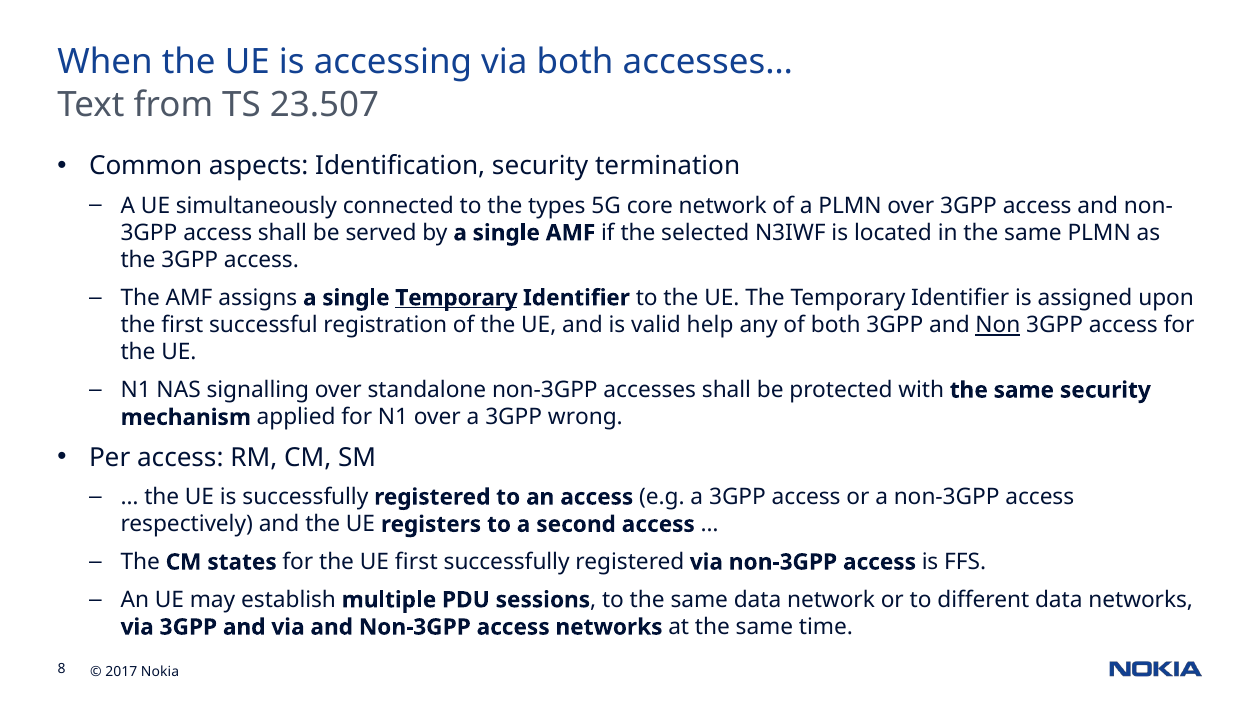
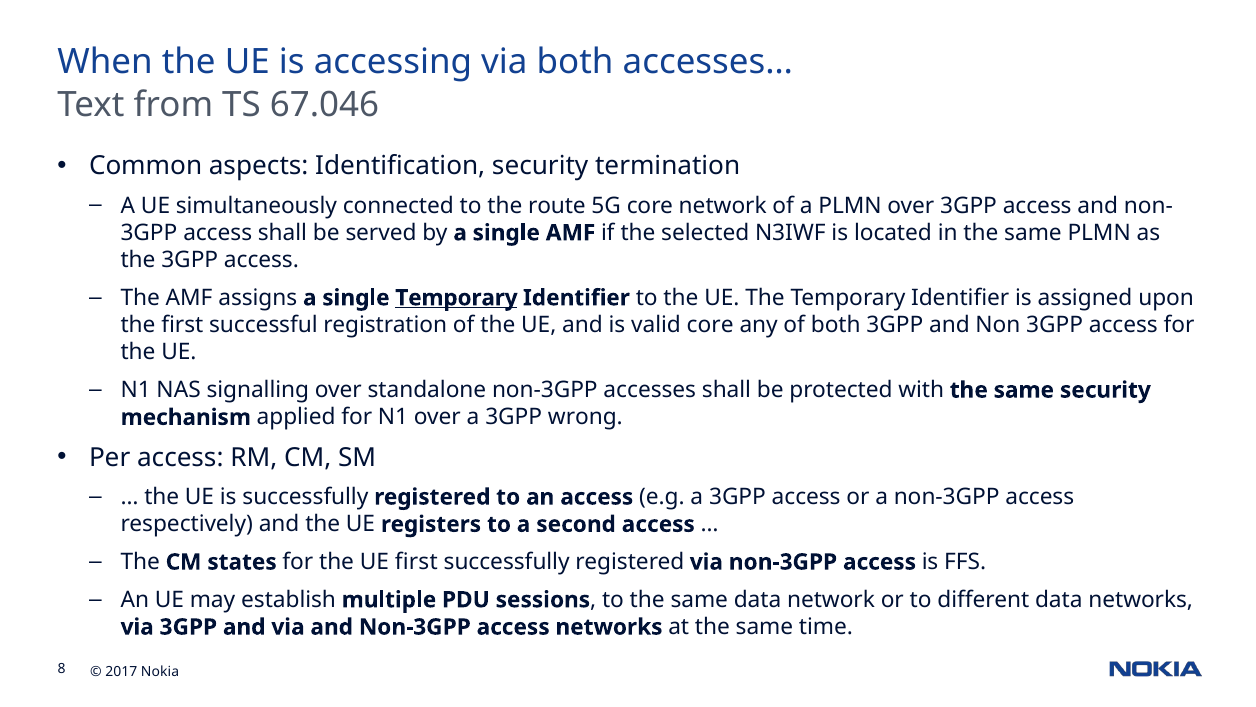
23.507: 23.507 -> 67.046
types: types -> route
valid help: help -> core
Non underline: present -> none
